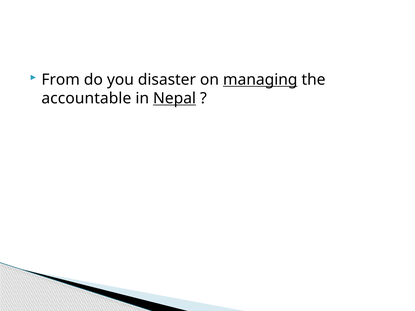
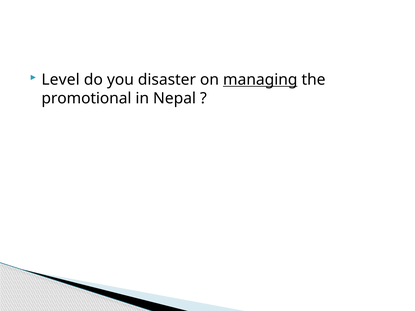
From: From -> Level
accountable: accountable -> promotional
Nepal underline: present -> none
